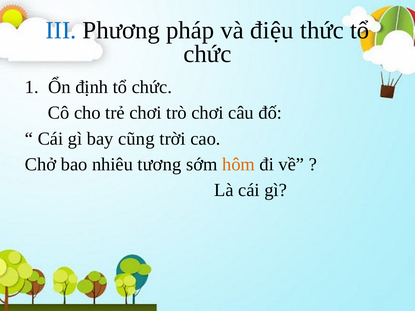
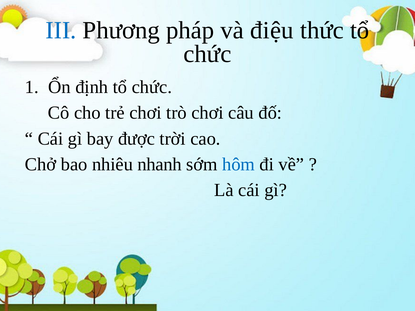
cũng: cũng -> được
tương: tương -> nhanh
hôm colour: orange -> blue
